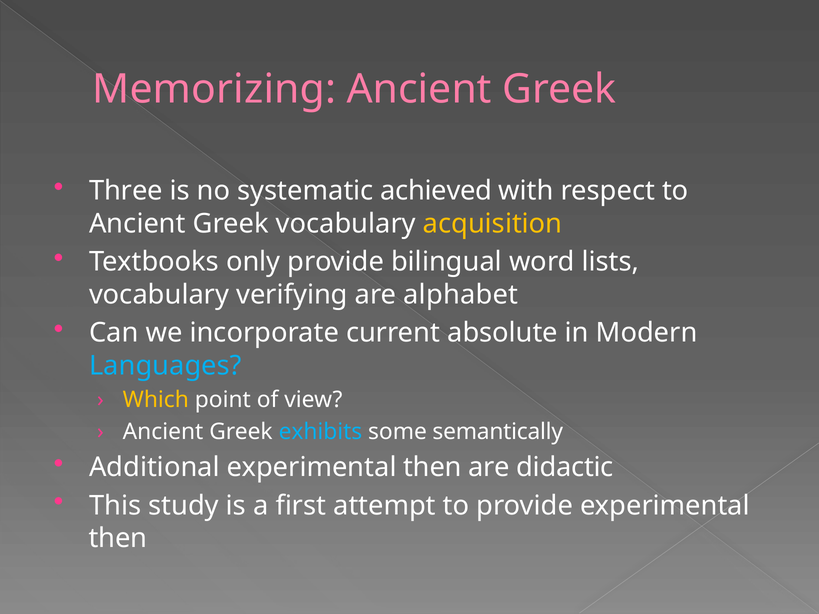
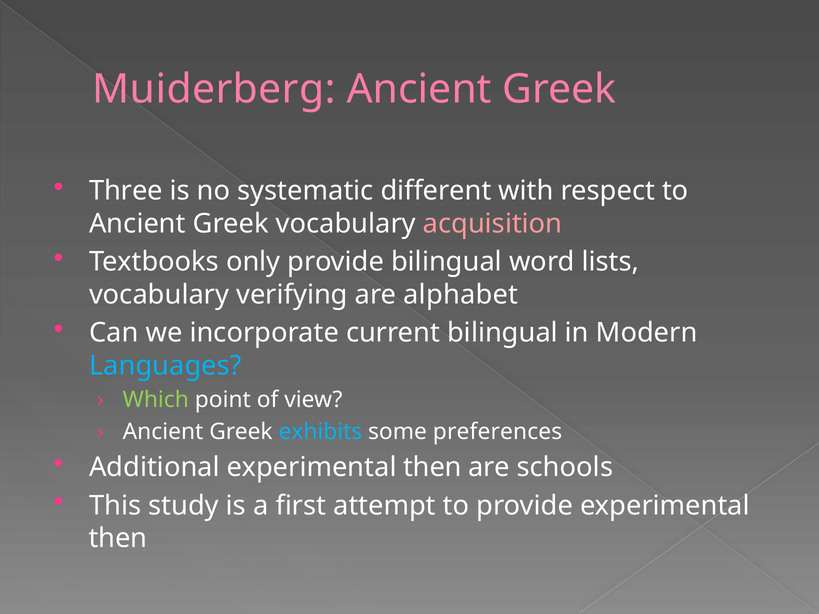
Memorizing: Memorizing -> Muiderberg
achieved: achieved -> different
acquisition colour: yellow -> pink
current absolute: absolute -> bilingual
Which colour: yellow -> light green
semantically: semantically -> preferences
didactic: didactic -> schools
